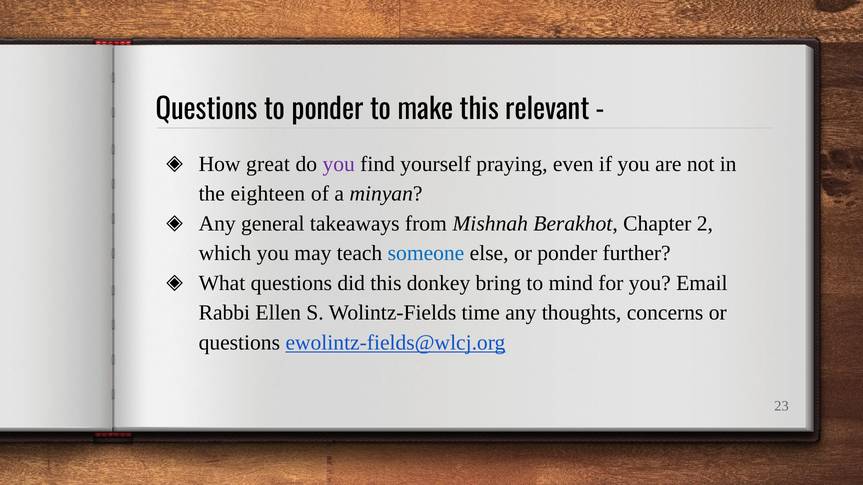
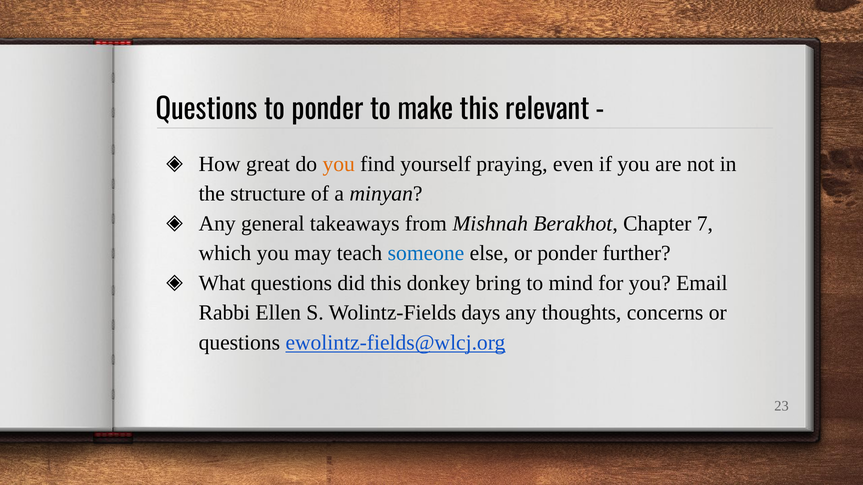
you at (339, 164) colour: purple -> orange
eighteen: eighteen -> structure
2: 2 -> 7
time: time -> days
